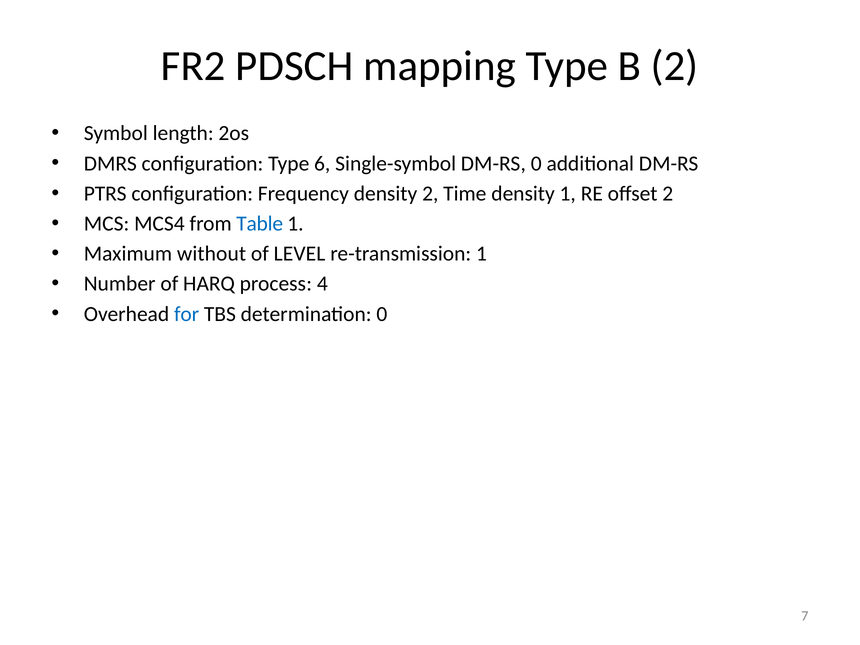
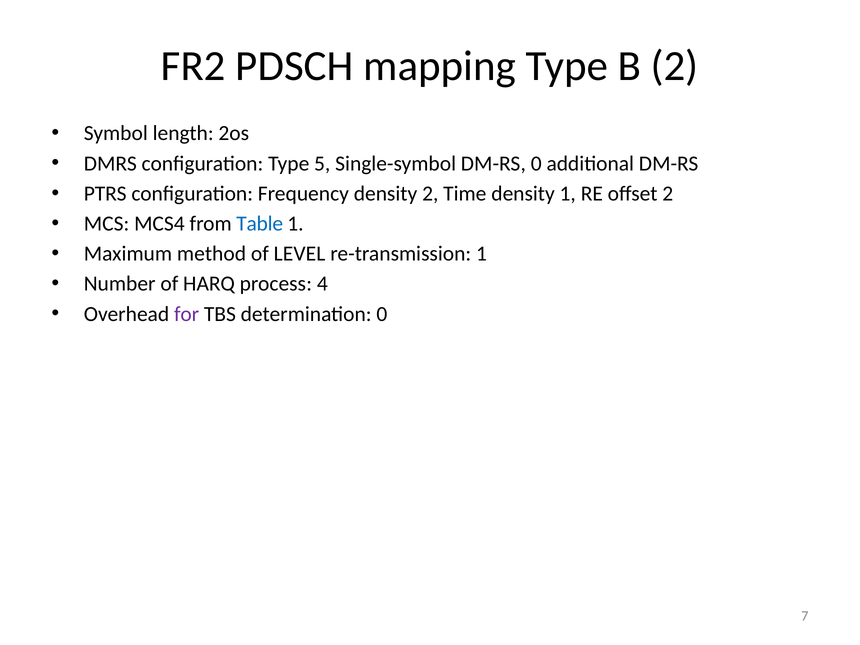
6: 6 -> 5
without: without -> method
for colour: blue -> purple
